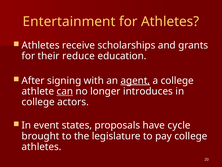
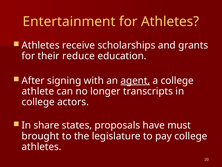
can underline: present -> none
introduces: introduces -> transcripts
event: event -> share
cycle: cycle -> must
